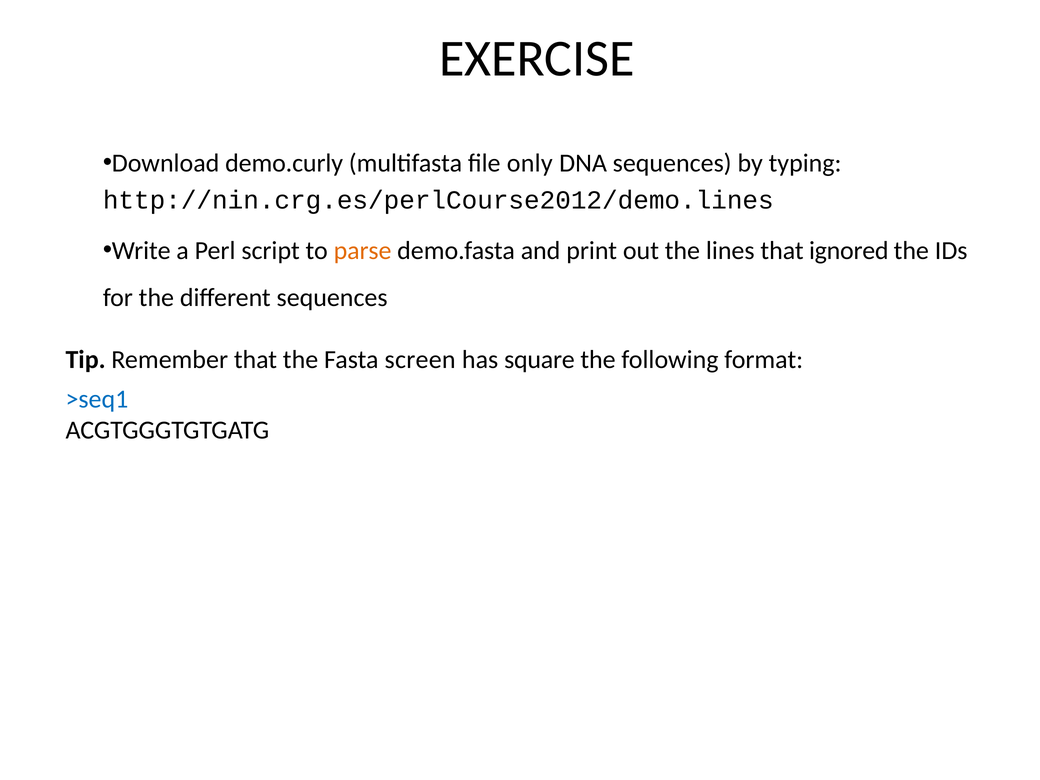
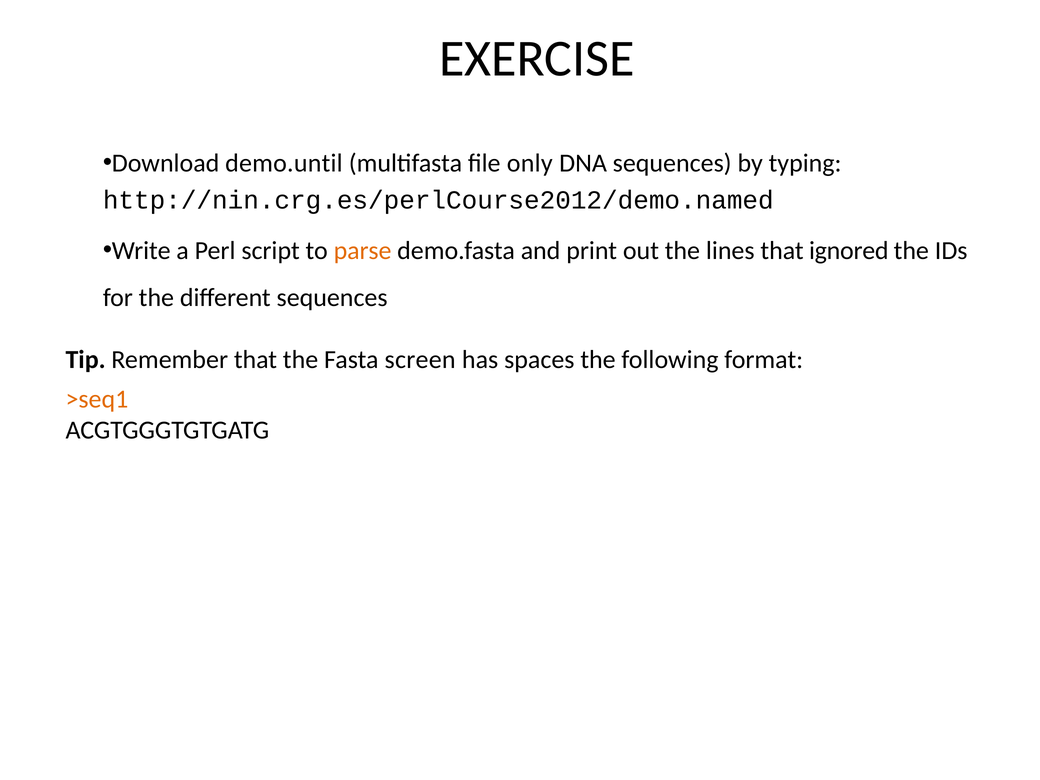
demo.curly: demo.curly -> demo.until
http://nin.crg.es/perlCourse2012/demo.lines: http://nin.crg.es/perlCourse2012/demo.lines -> http://nin.crg.es/perlCourse2012/demo.named
square: square -> spaces
>seq1 colour: blue -> orange
